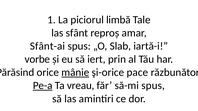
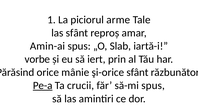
limbă: limbă -> arme
Sfânt-ai: Sfânt-ai -> Amin-ai
mânie underline: present -> none
şi-orice pace: pace -> sfânt
vreau: vreau -> crucii
